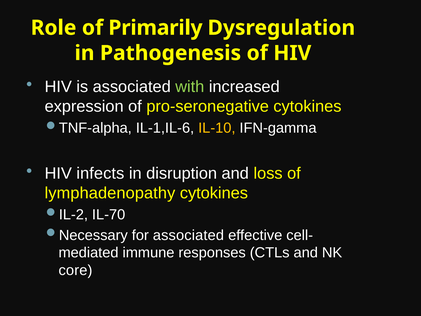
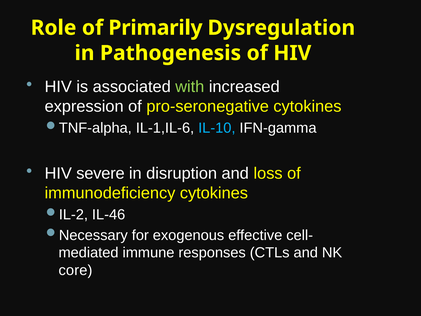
IL-10 colour: yellow -> light blue
infects: infects -> severe
lymphadenopathy: lymphadenopathy -> immunodeficiency
IL-70: IL-70 -> IL-46
for associated: associated -> exogenous
